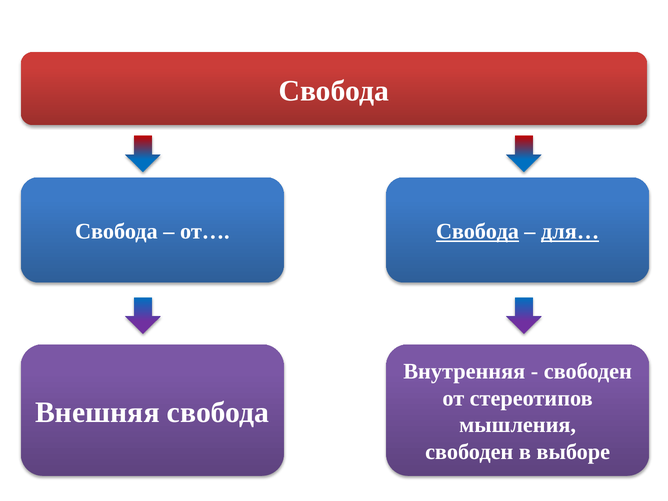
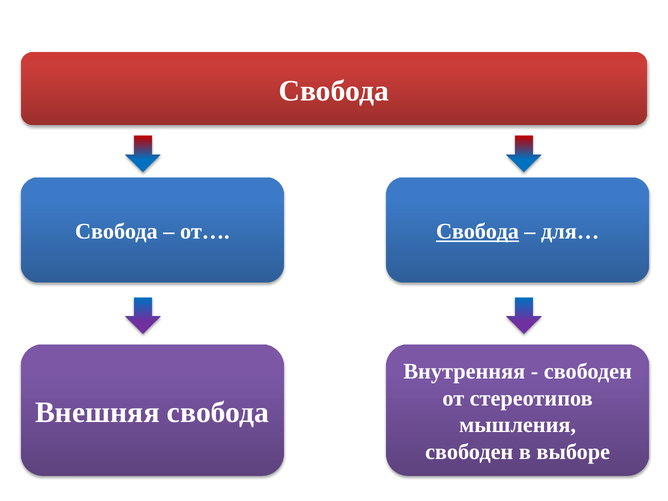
для… underline: present -> none
